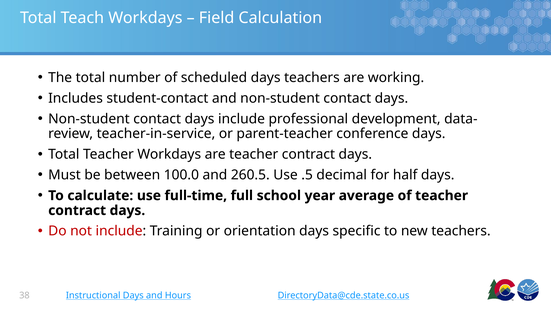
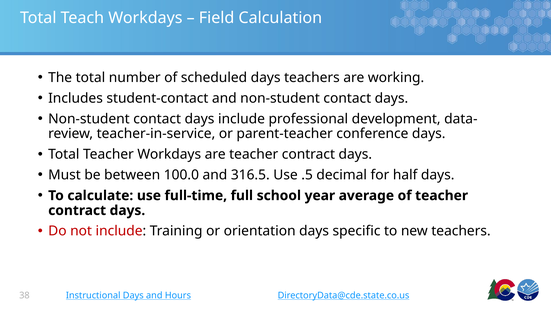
260.5: 260.5 -> 316.5
